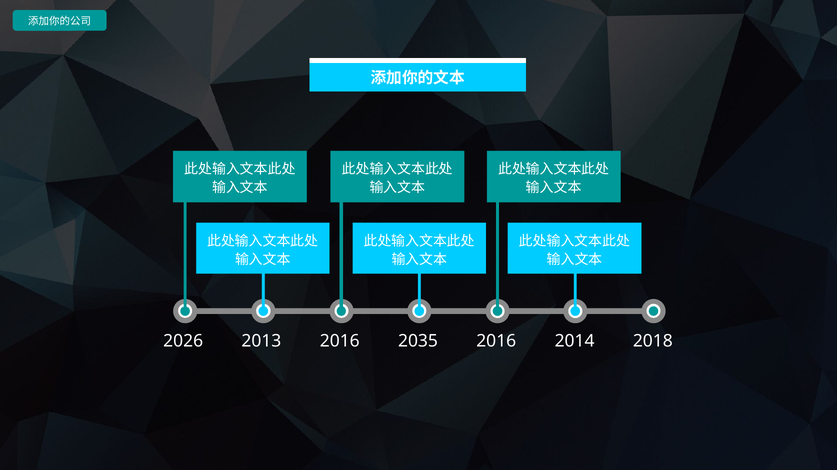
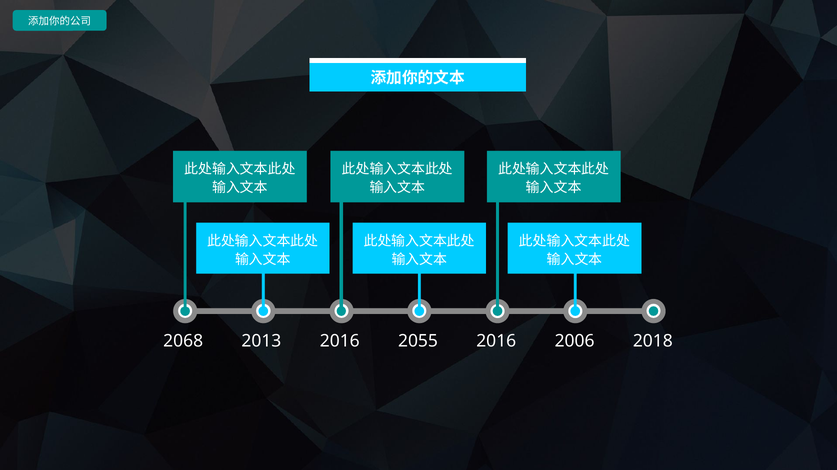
2026: 2026 -> 2068
2035: 2035 -> 2055
2014: 2014 -> 2006
